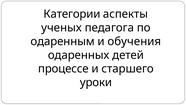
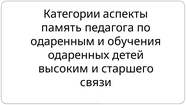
ученых: ученых -> память
процессе: процессе -> высоким
уроки: уроки -> связи
